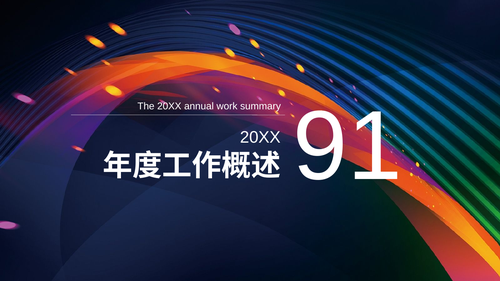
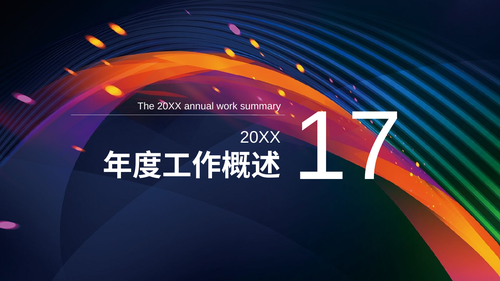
91: 91 -> 17
